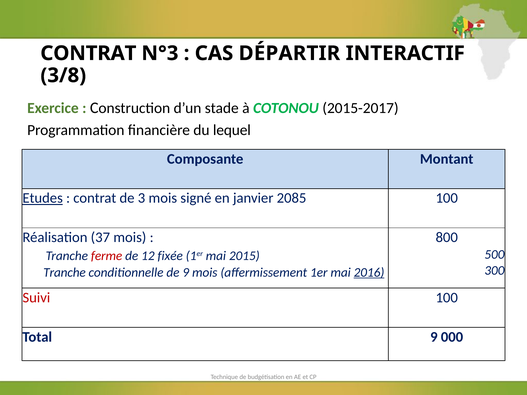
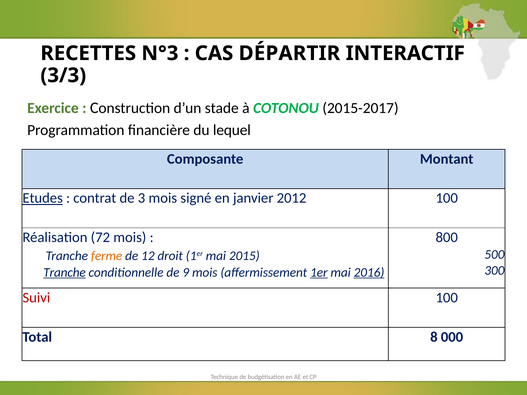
CONTRAT at (88, 53): CONTRAT -> RECETTES
3/8: 3/8 -> 3/3
2085: 2085 -> 2012
37: 37 -> 72
ferme colour: red -> orange
fixée: fixée -> droit
Tranche at (65, 273) underline: none -> present
1er at (319, 273) underline: none -> present
Total 9: 9 -> 8
